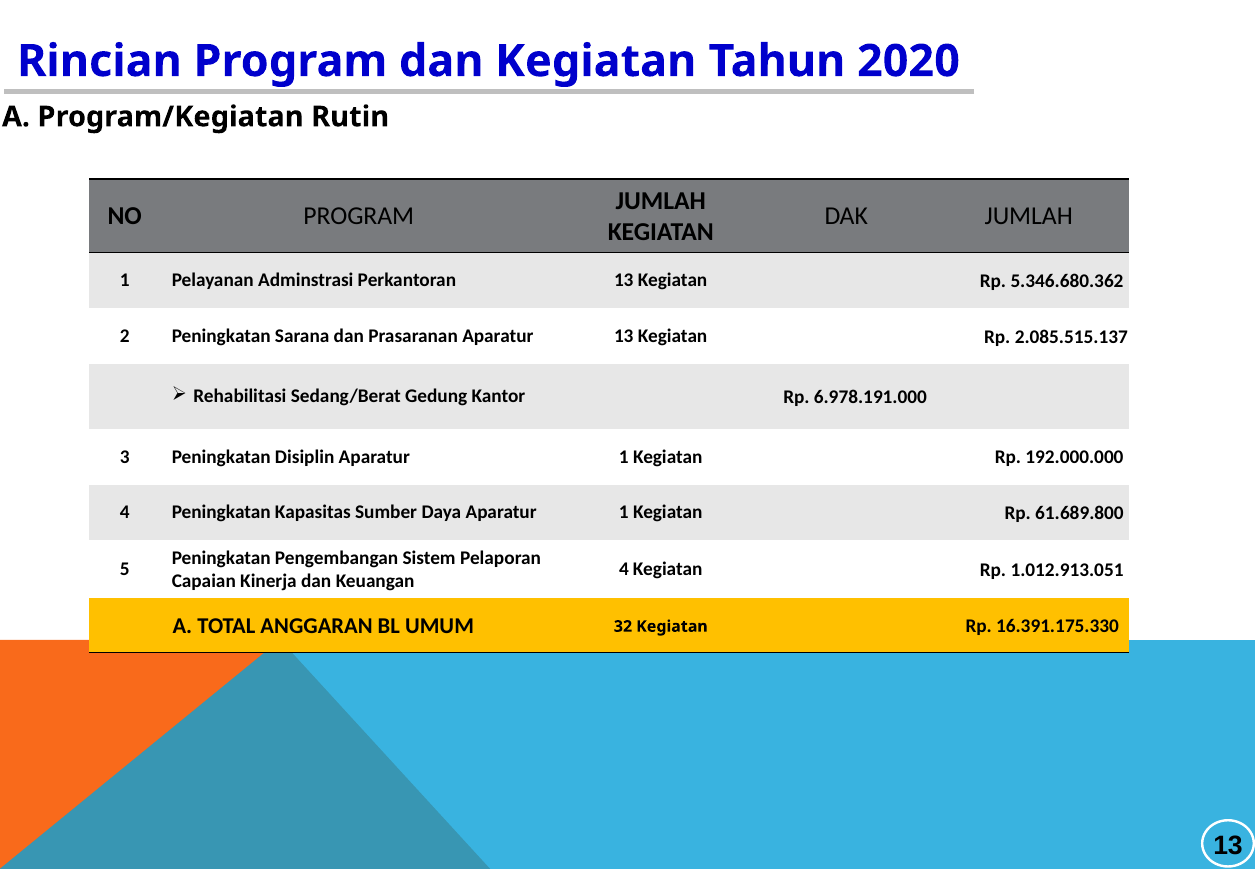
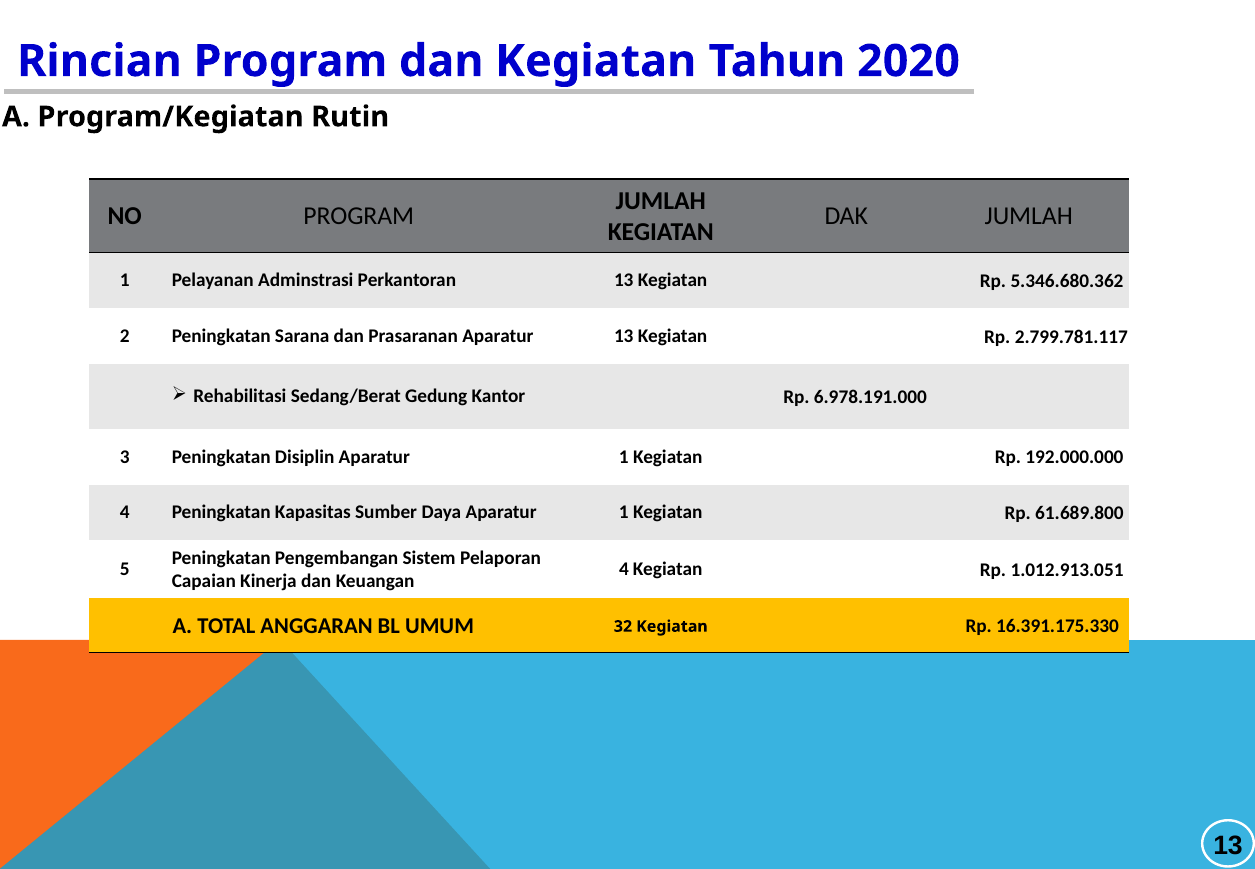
2.085.515.137: 2.085.515.137 -> 2.799.781.117
